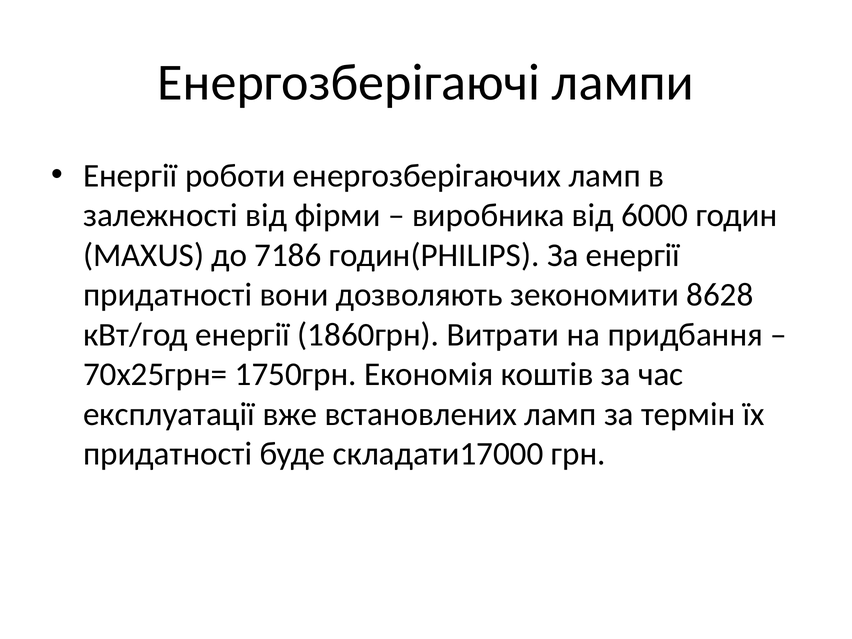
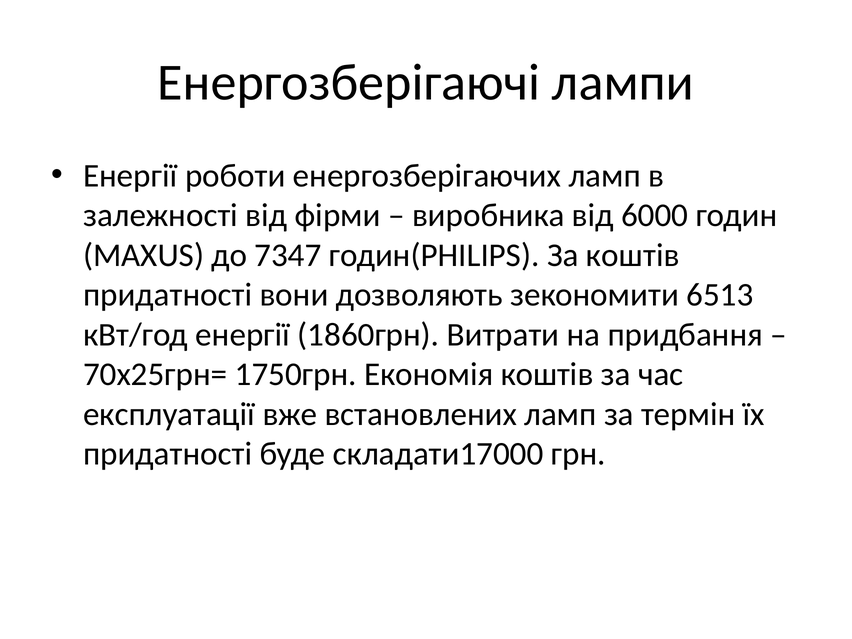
7186: 7186 -> 7347
За енергії: енергії -> коштів
8628: 8628 -> 6513
